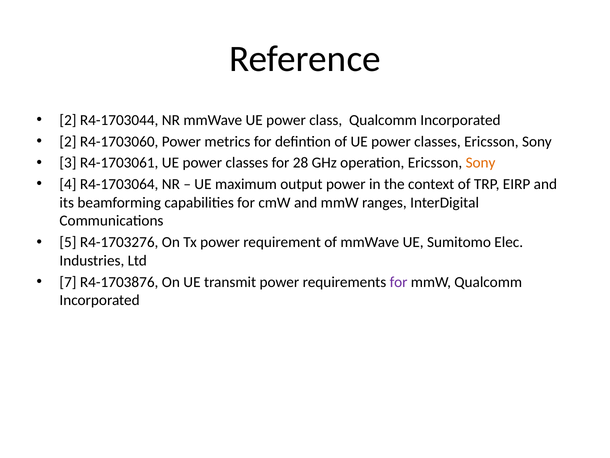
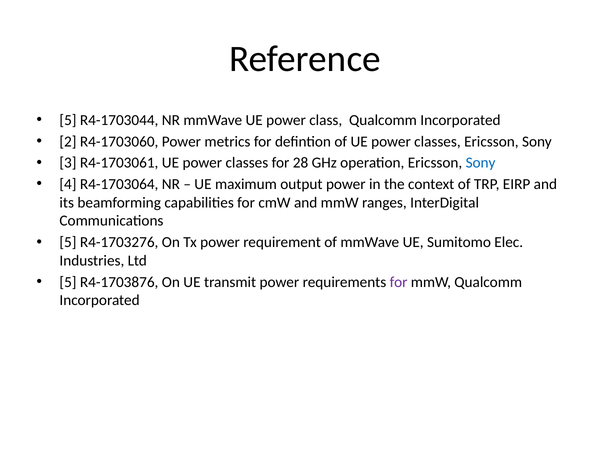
2 at (68, 120): 2 -> 5
Sony at (481, 163) colour: orange -> blue
7 at (68, 282): 7 -> 5
